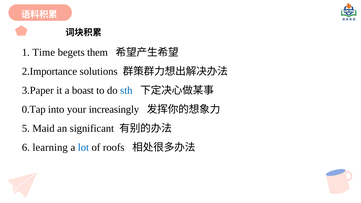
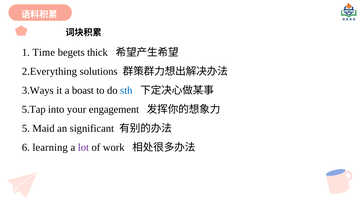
them: them -> thick
2.Importance: 2.Importance -> 2.Everything
3.Paper: 3.Paper -> 3.Ways
0.Tap: 0.Tap -> 5.Tap
increasingly: increasingly -> engagement
lot colour: blue -> purple
roofs: roofs -> work
